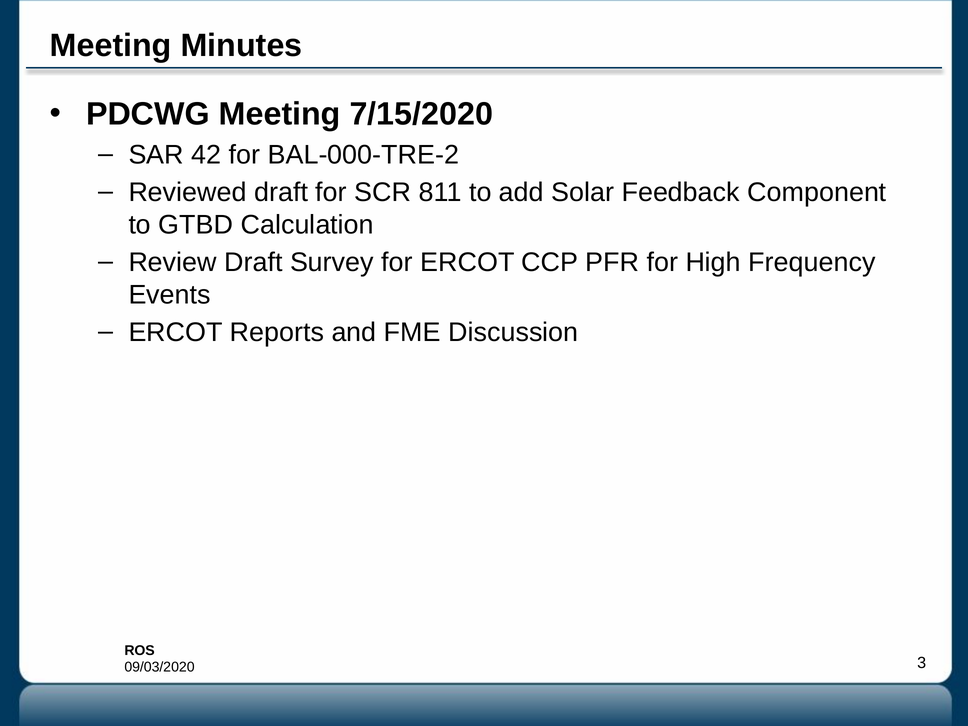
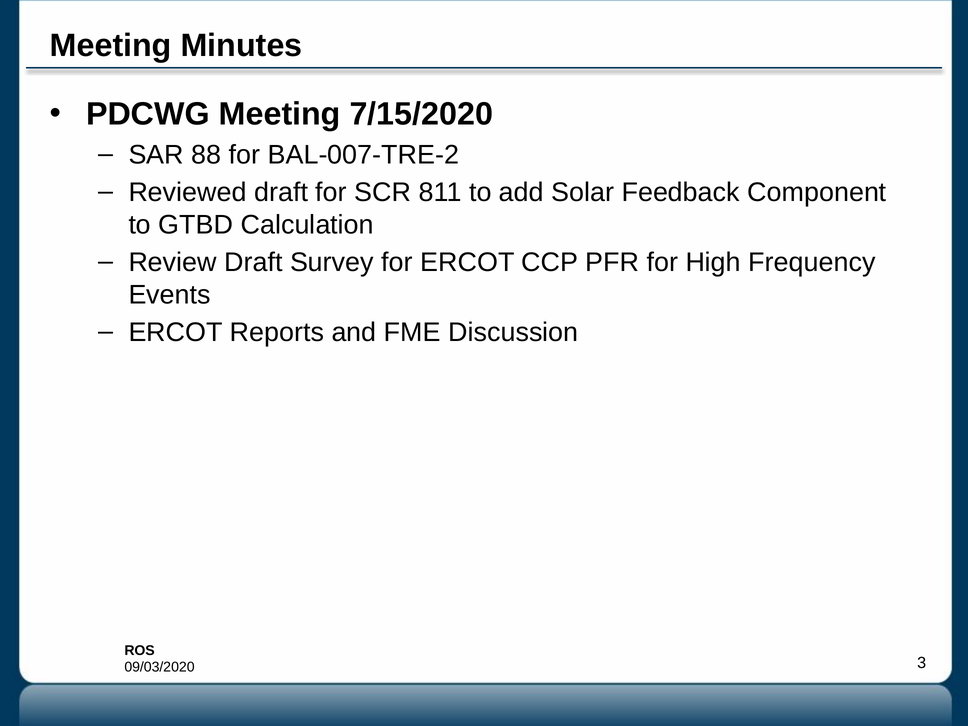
42: 42 -> 88
BAL-000-TRE-2: BAL-000-TRE-2 -> BAL-007-TRE-2
